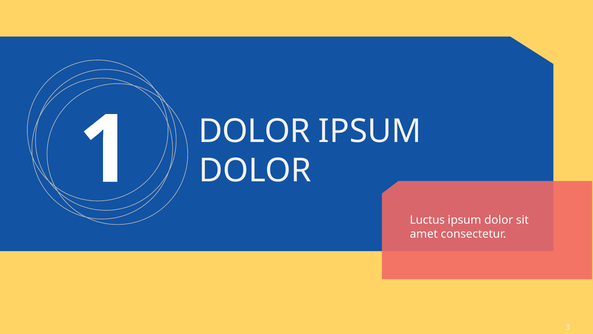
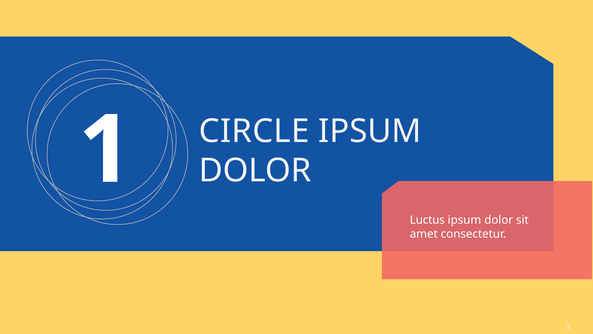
1 DOLOR: DOLOR -> CIRCLE
